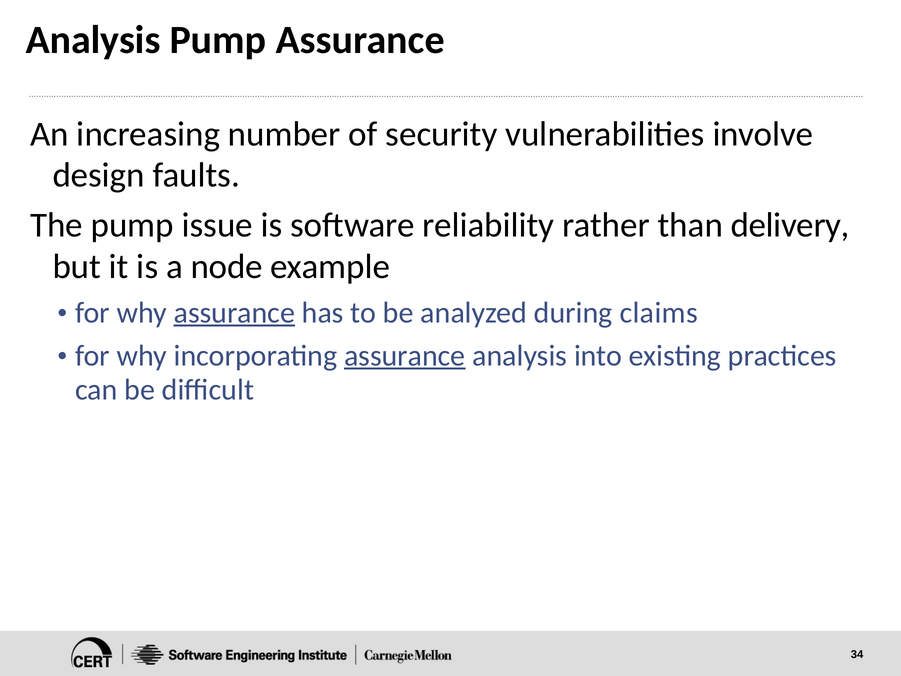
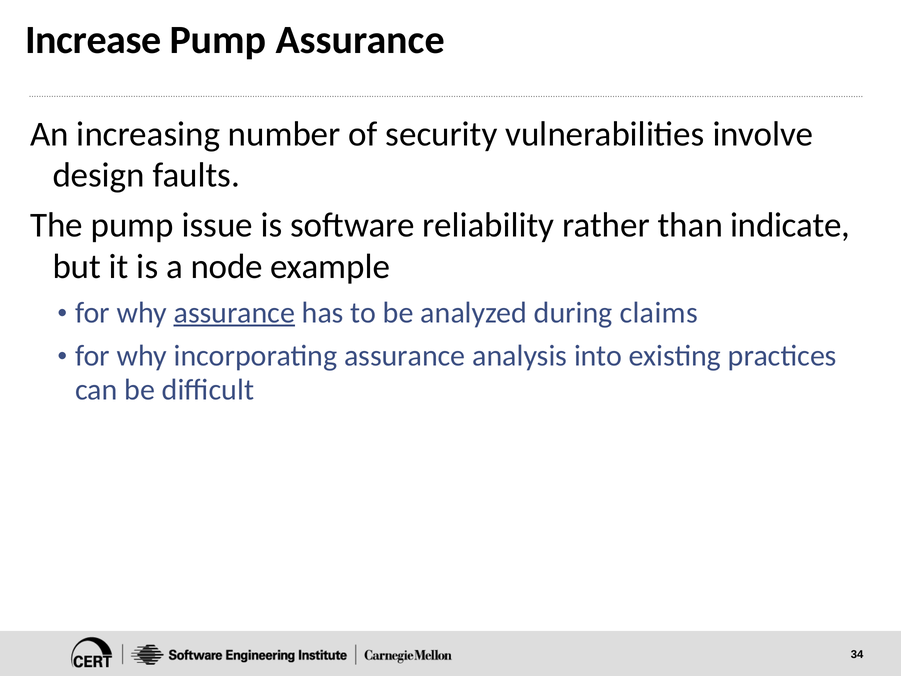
Analysis at (93, 40): Analysis -> Increase
delivery: delivery -> indicate
assurance at (405, 355) underline: present -> none
